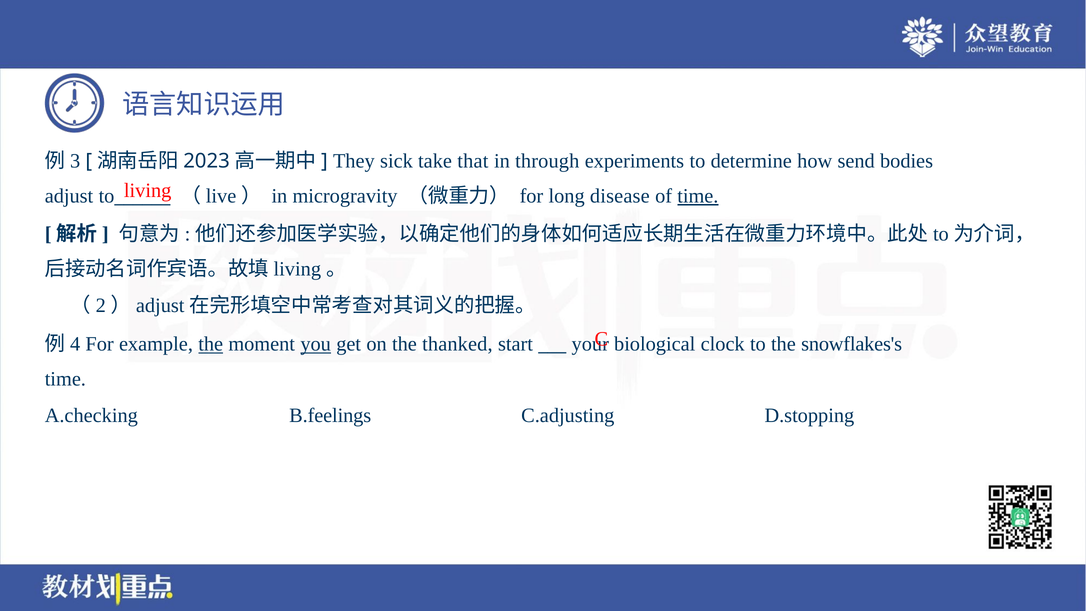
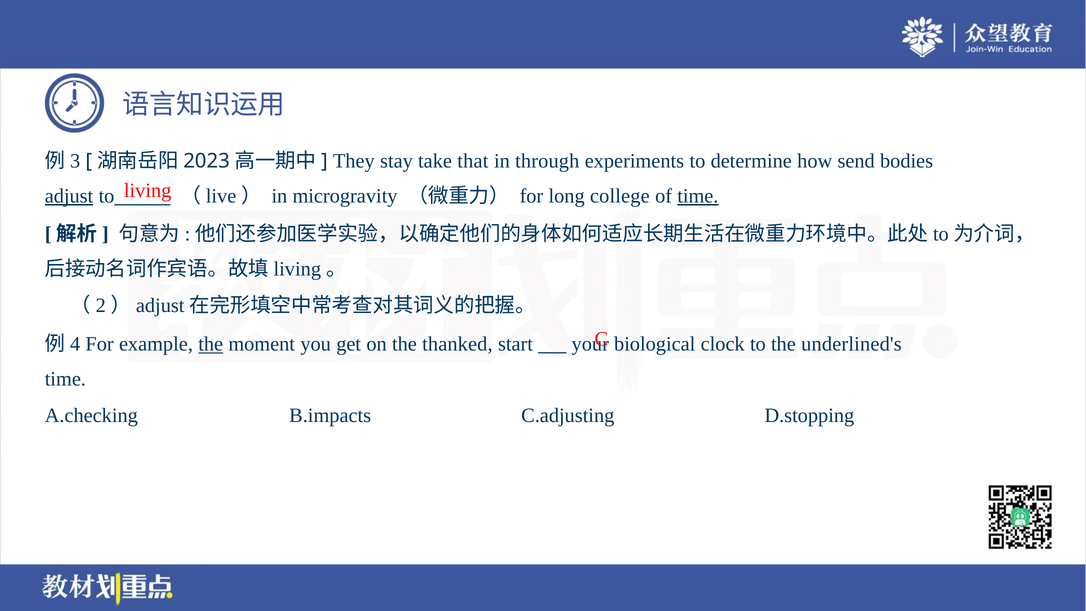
sick: sick -> stay
adjust underline: none -> present
disease: disease -> college
you underline: present -> none
snowflakes's: snowflakes's -> underlined's
B.feelings: B.feelings -> B.impacts
